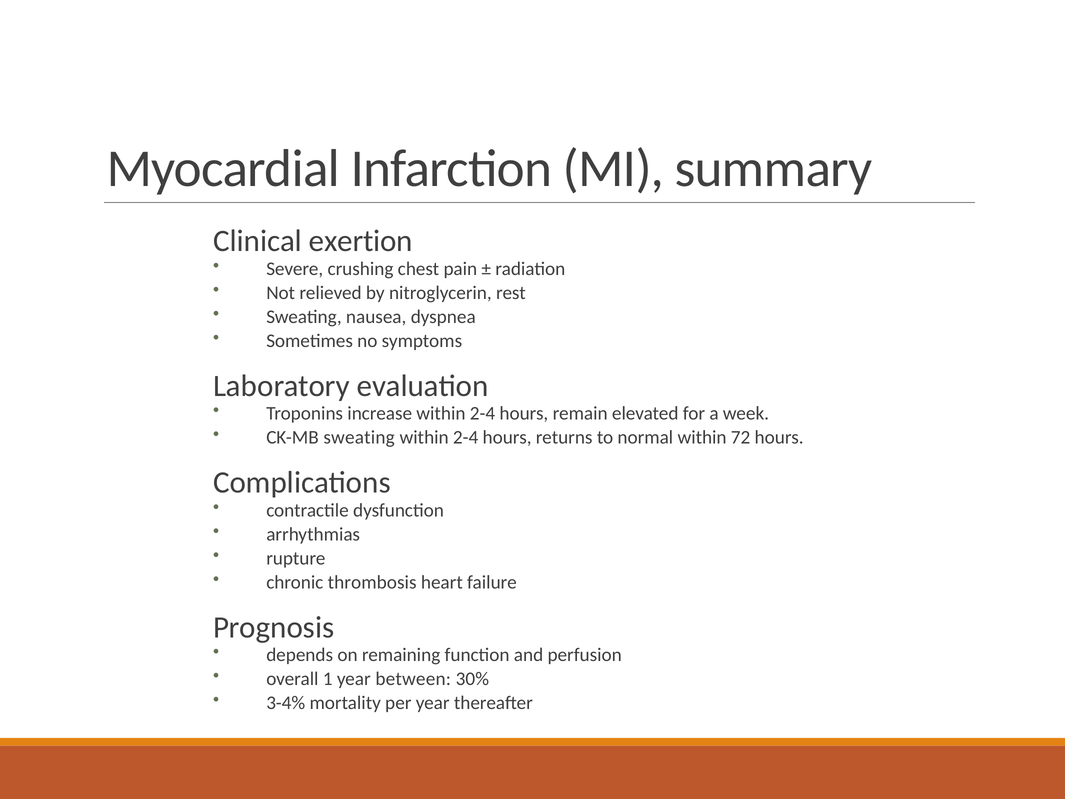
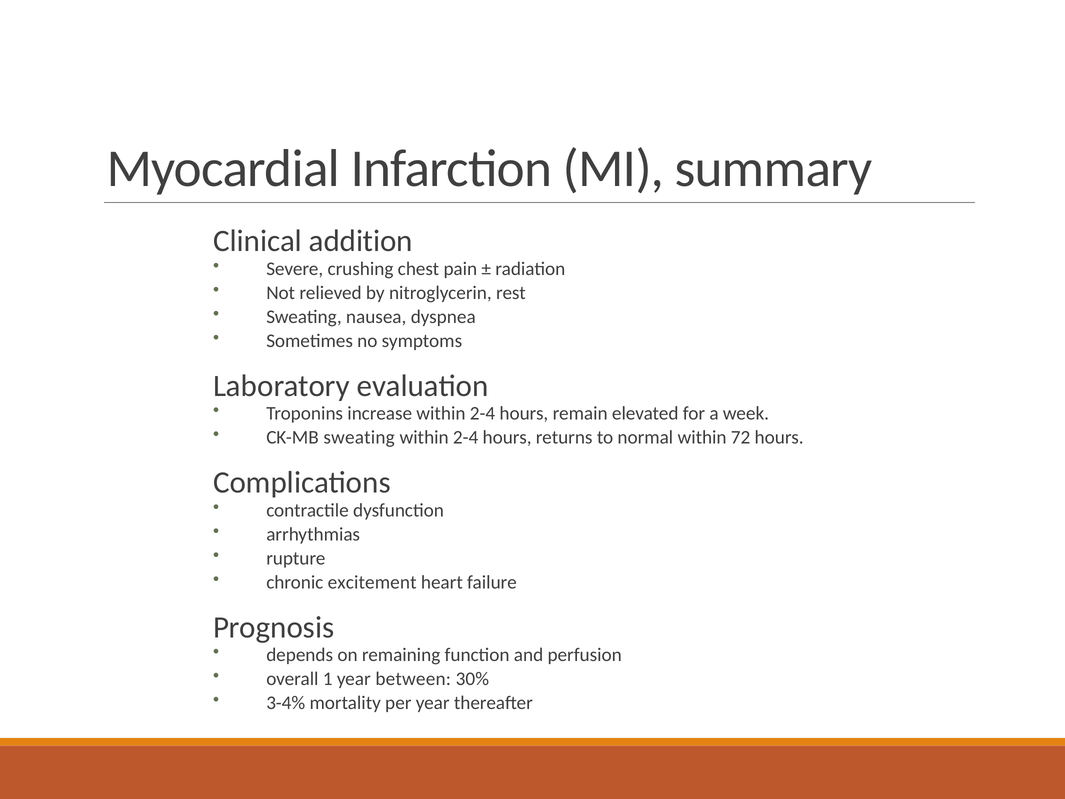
exertion: exertion -> addition
thrombosis: thrombosis -> excitement
